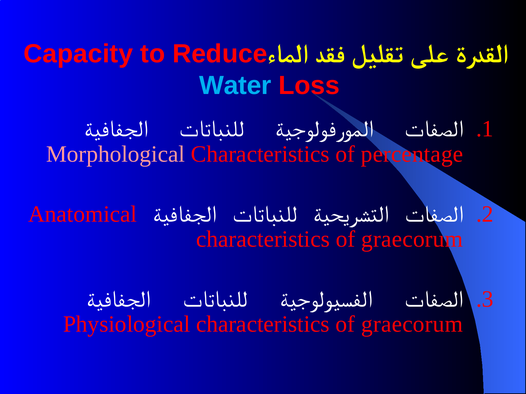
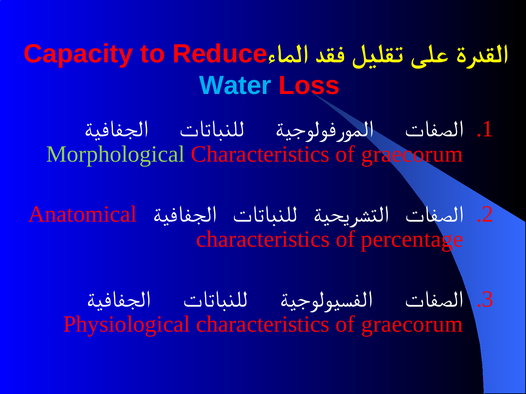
Morphological colour: pink -> light green
percentage at (412, 154): percentage -> graecorum
graecorum at (412, 240): graecorum -> percentage
